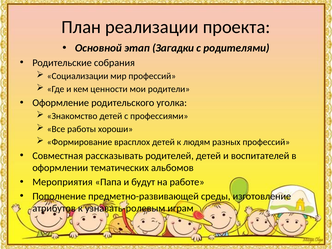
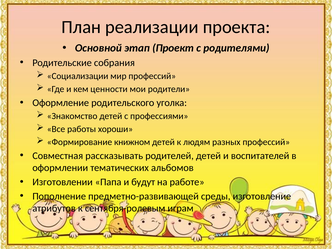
Загадки: Загадки -> Проект
врасплох: врасплох -> книжном
Мероприятия: Мероприятия -> Изготовлении
узнавать-ролевым: узнавать-ролевым -> сентября-ролевым
